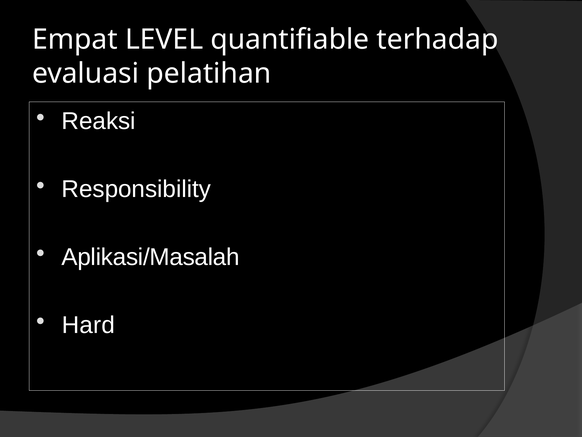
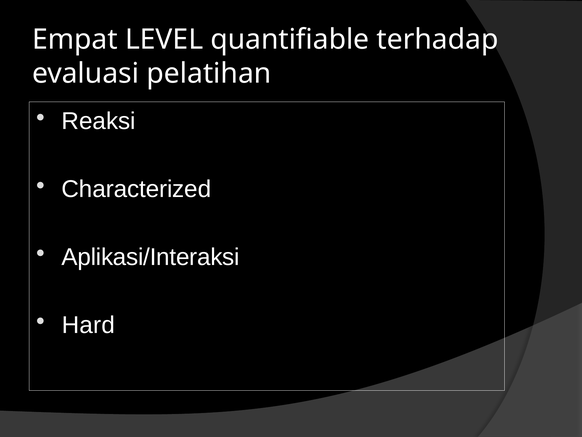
Responsibility: Responsibility -> Characterized
Aplikasi/Masalah: Aplikasi/Masalah -> Aplikasi/Interaksi
